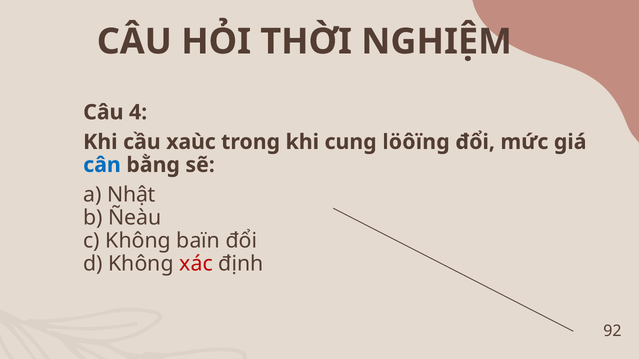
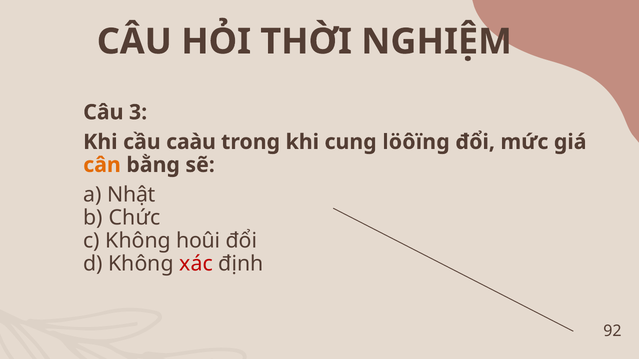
4: 4 -> 3
xaùc: xaùc -> caàu
cân colour: blue -> orange
Ñeàu: Ñeàu -> Chức
baïn: baïn -> hoûi
